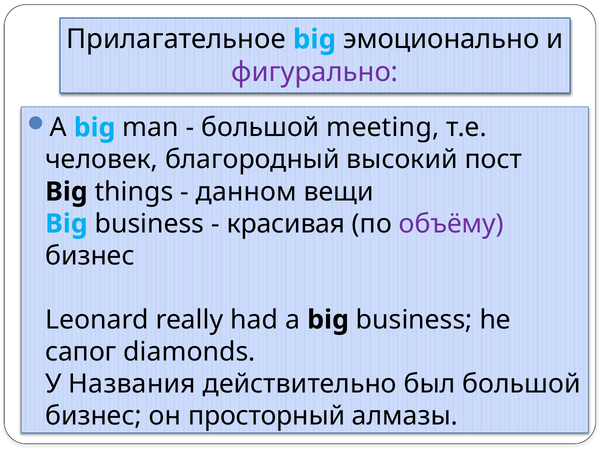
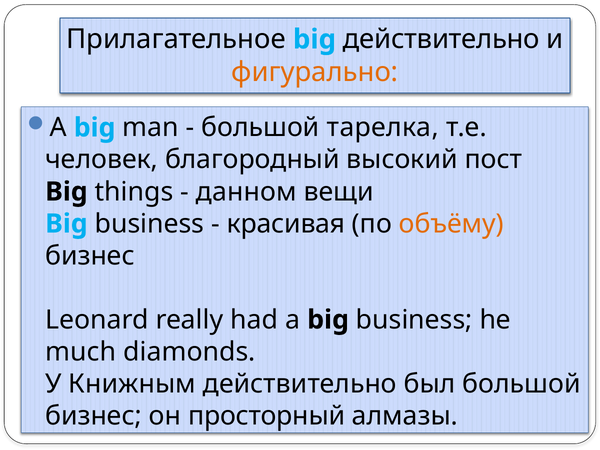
big эмоционально: эмоционально -> действительно
фигурально colour: purple -> orange
meeting: meeting -> тарелка
объёму colour: purple -> orange
сапог: сапог -> much
Названия: Названия -> Книжным
